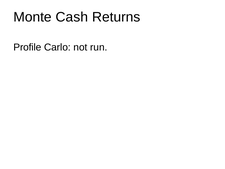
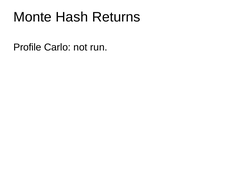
Cash: Cash -> Hash
